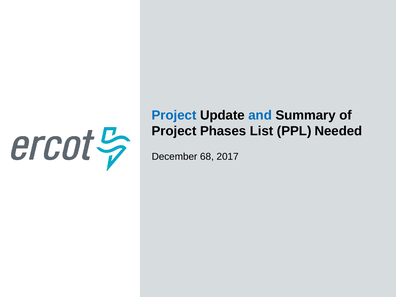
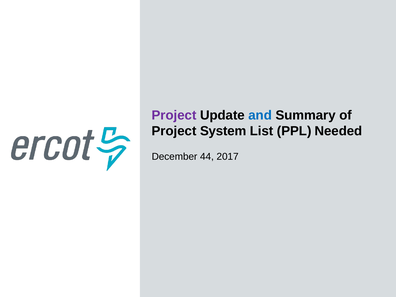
Project at (174, 115) colour: blue -> purple
Phases: Phases -> System
68: 68 -> 44
